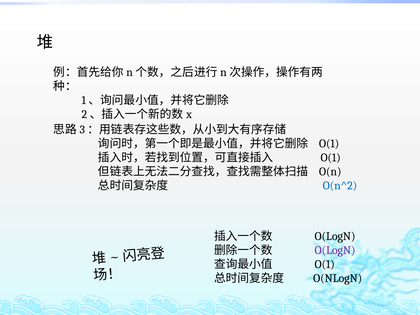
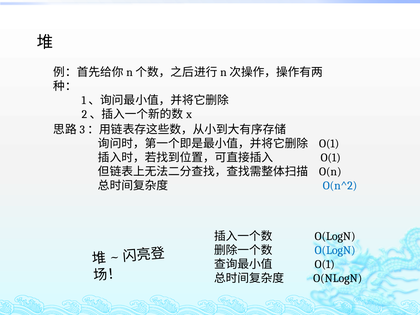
O(LogN at (335, 250) colour: purple -> blue
